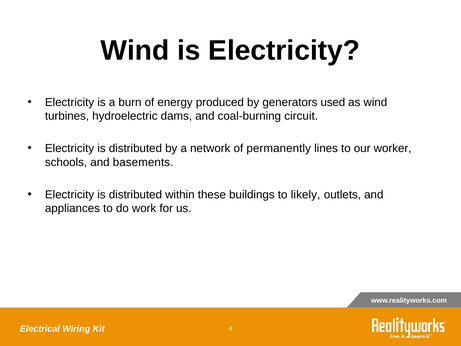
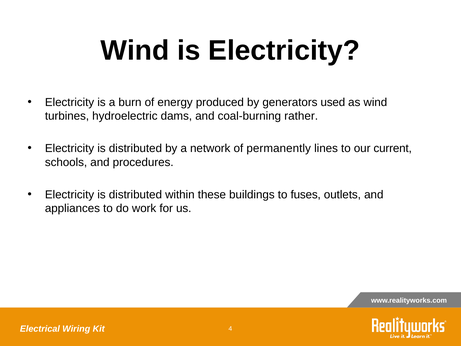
circuit: circuit -> rather
worker: worker -> current
basements: basements -> procedures
likely: likely -> fuses
